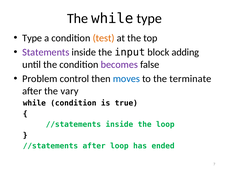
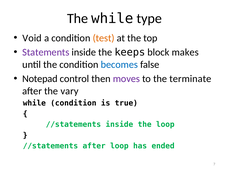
Type at (32, 38): Type -> Void
input: input -> keeps
adding: adding -> makes
becomes colour: purple -> blue
Problem: Problem -> Notepad
moves colour: blue -> purple
